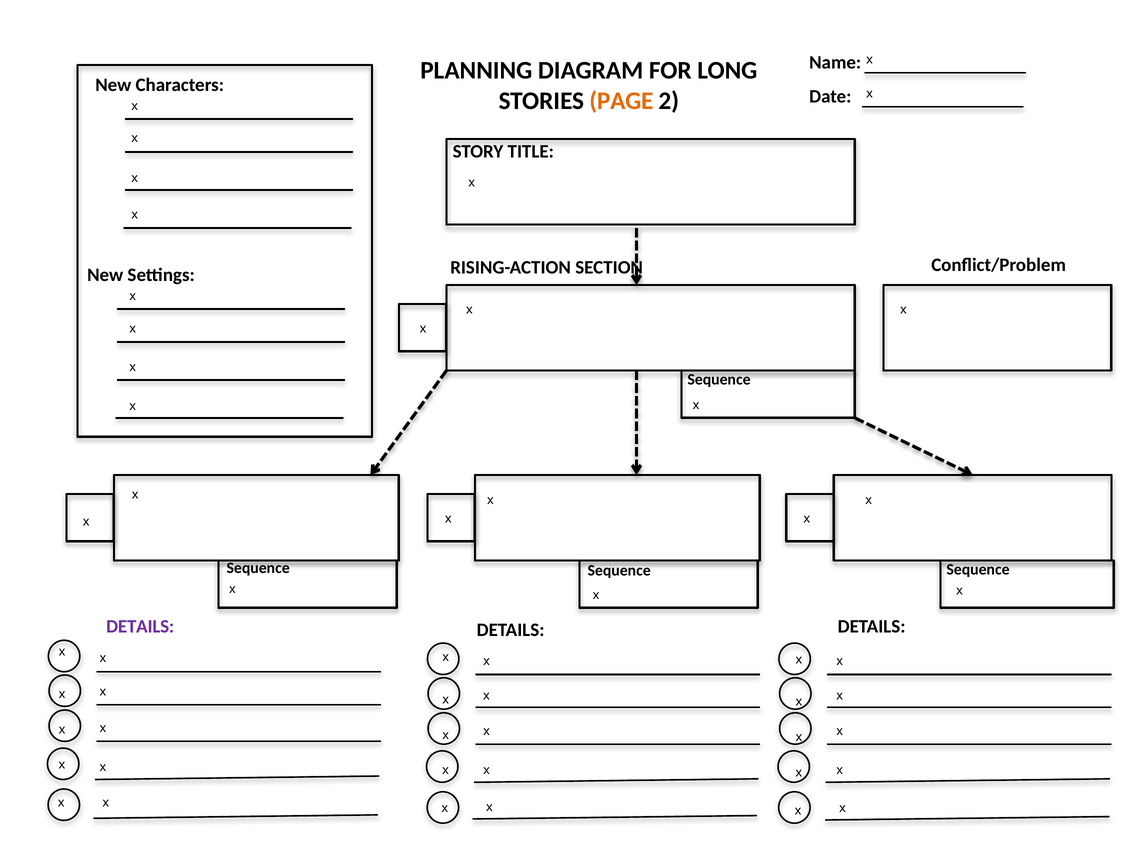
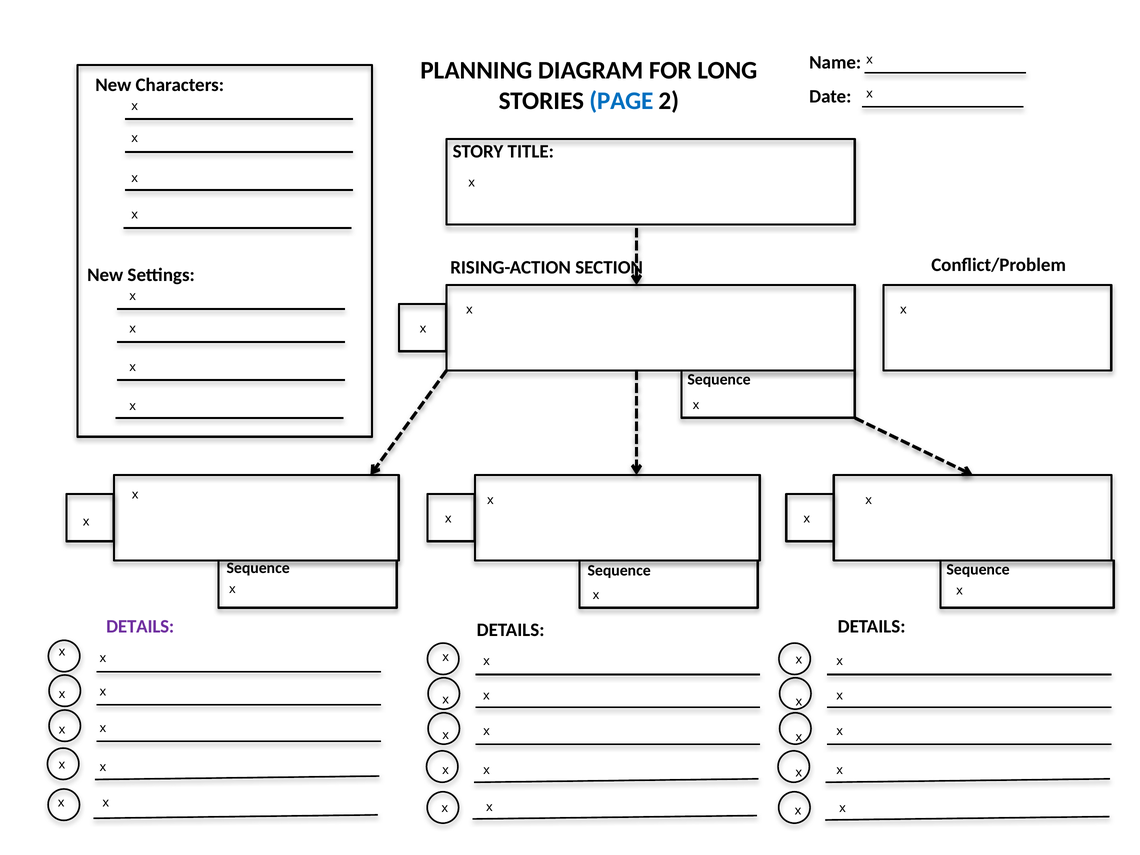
PAGE colour: orange -> blue
